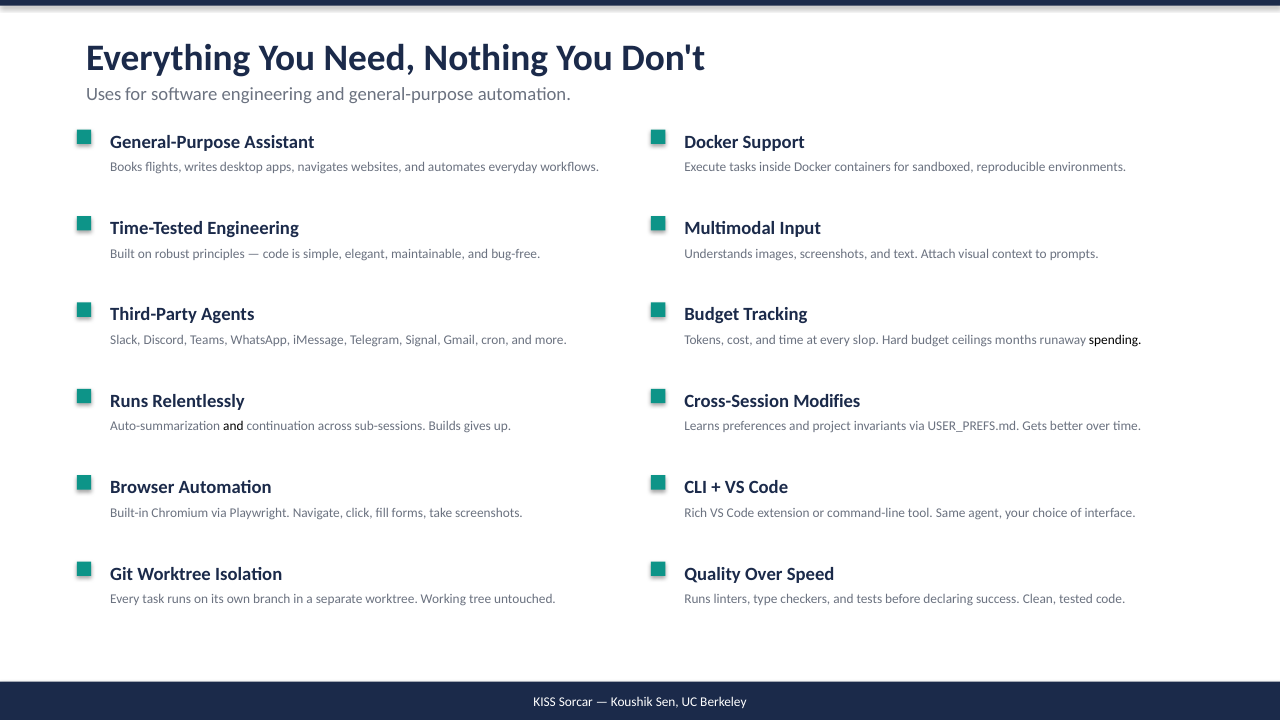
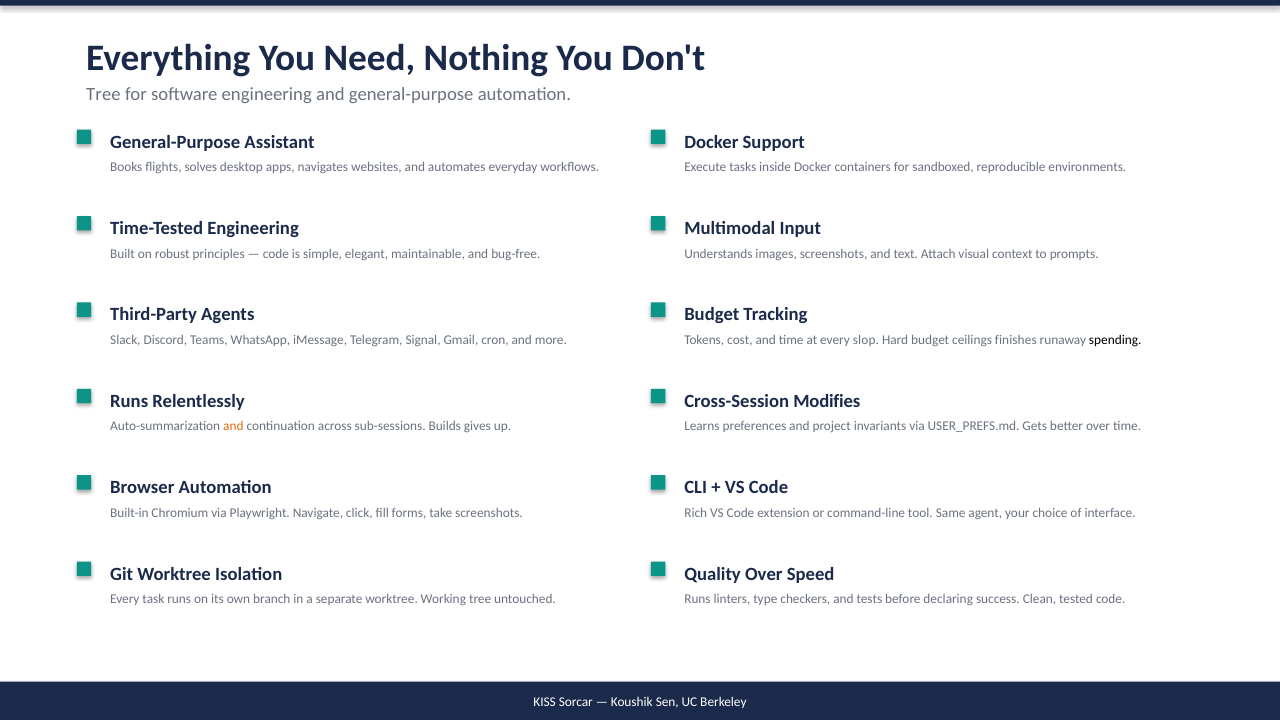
Uses at (104, 94): Uses -> Tree
writes: writes -> solves
months: months -> finishes
and at (233, 426) colour: black -> orange
